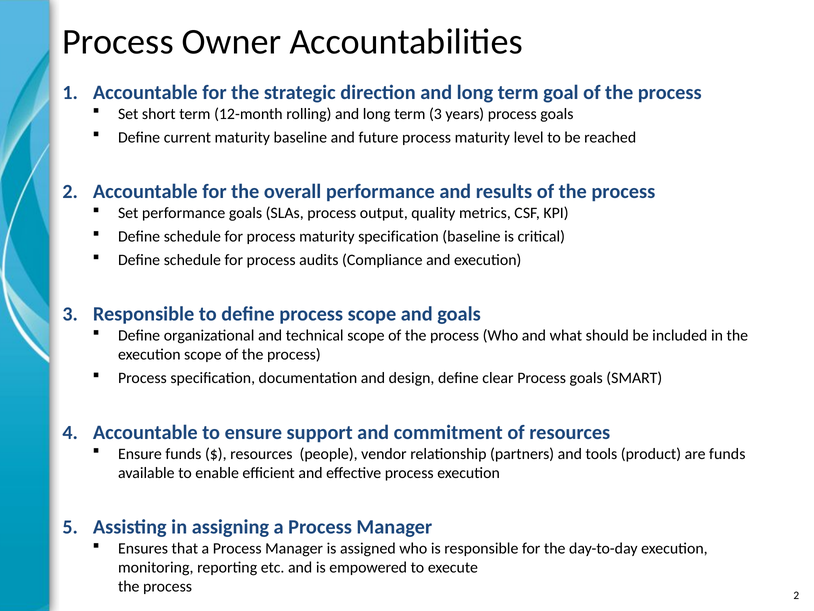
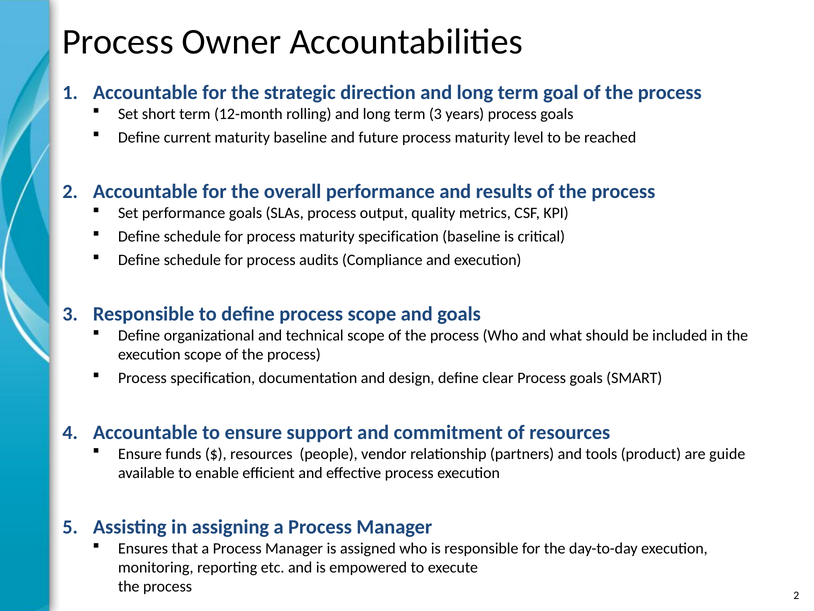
are funds: funds -> guide
